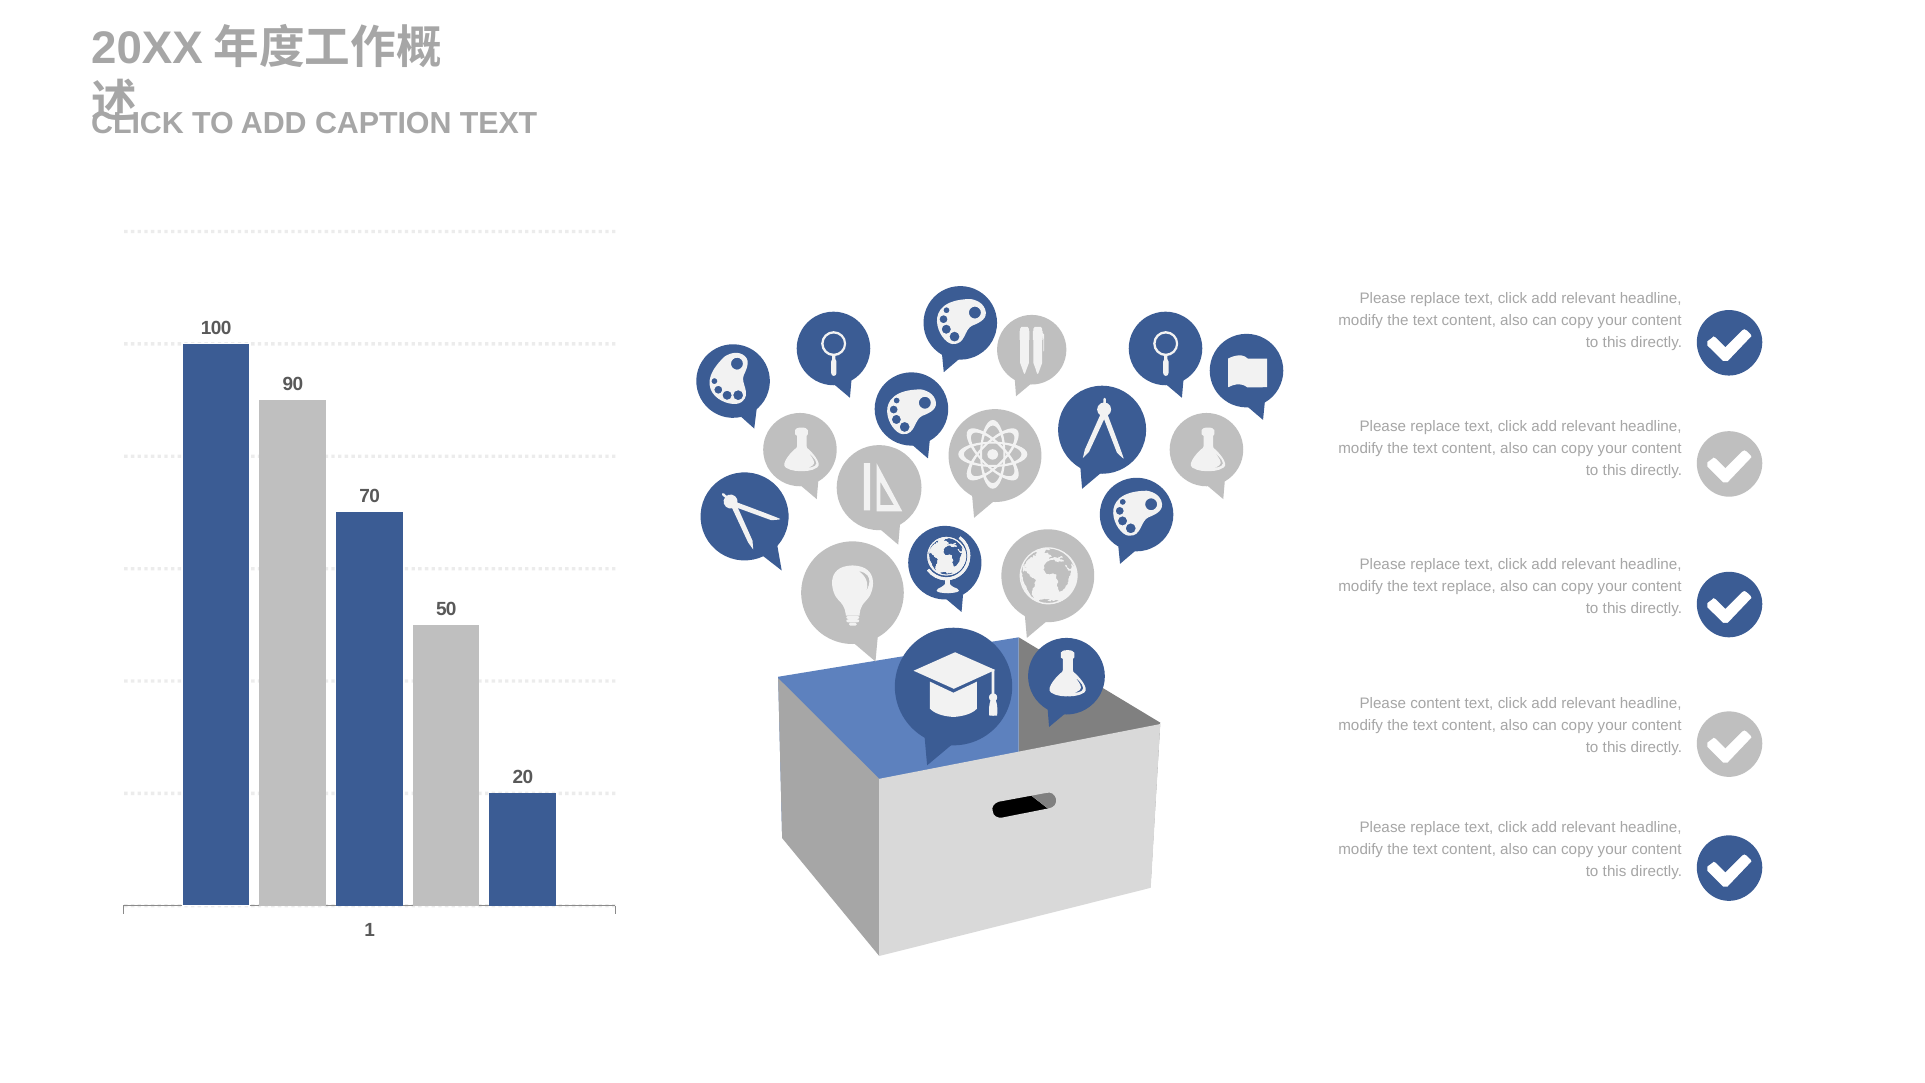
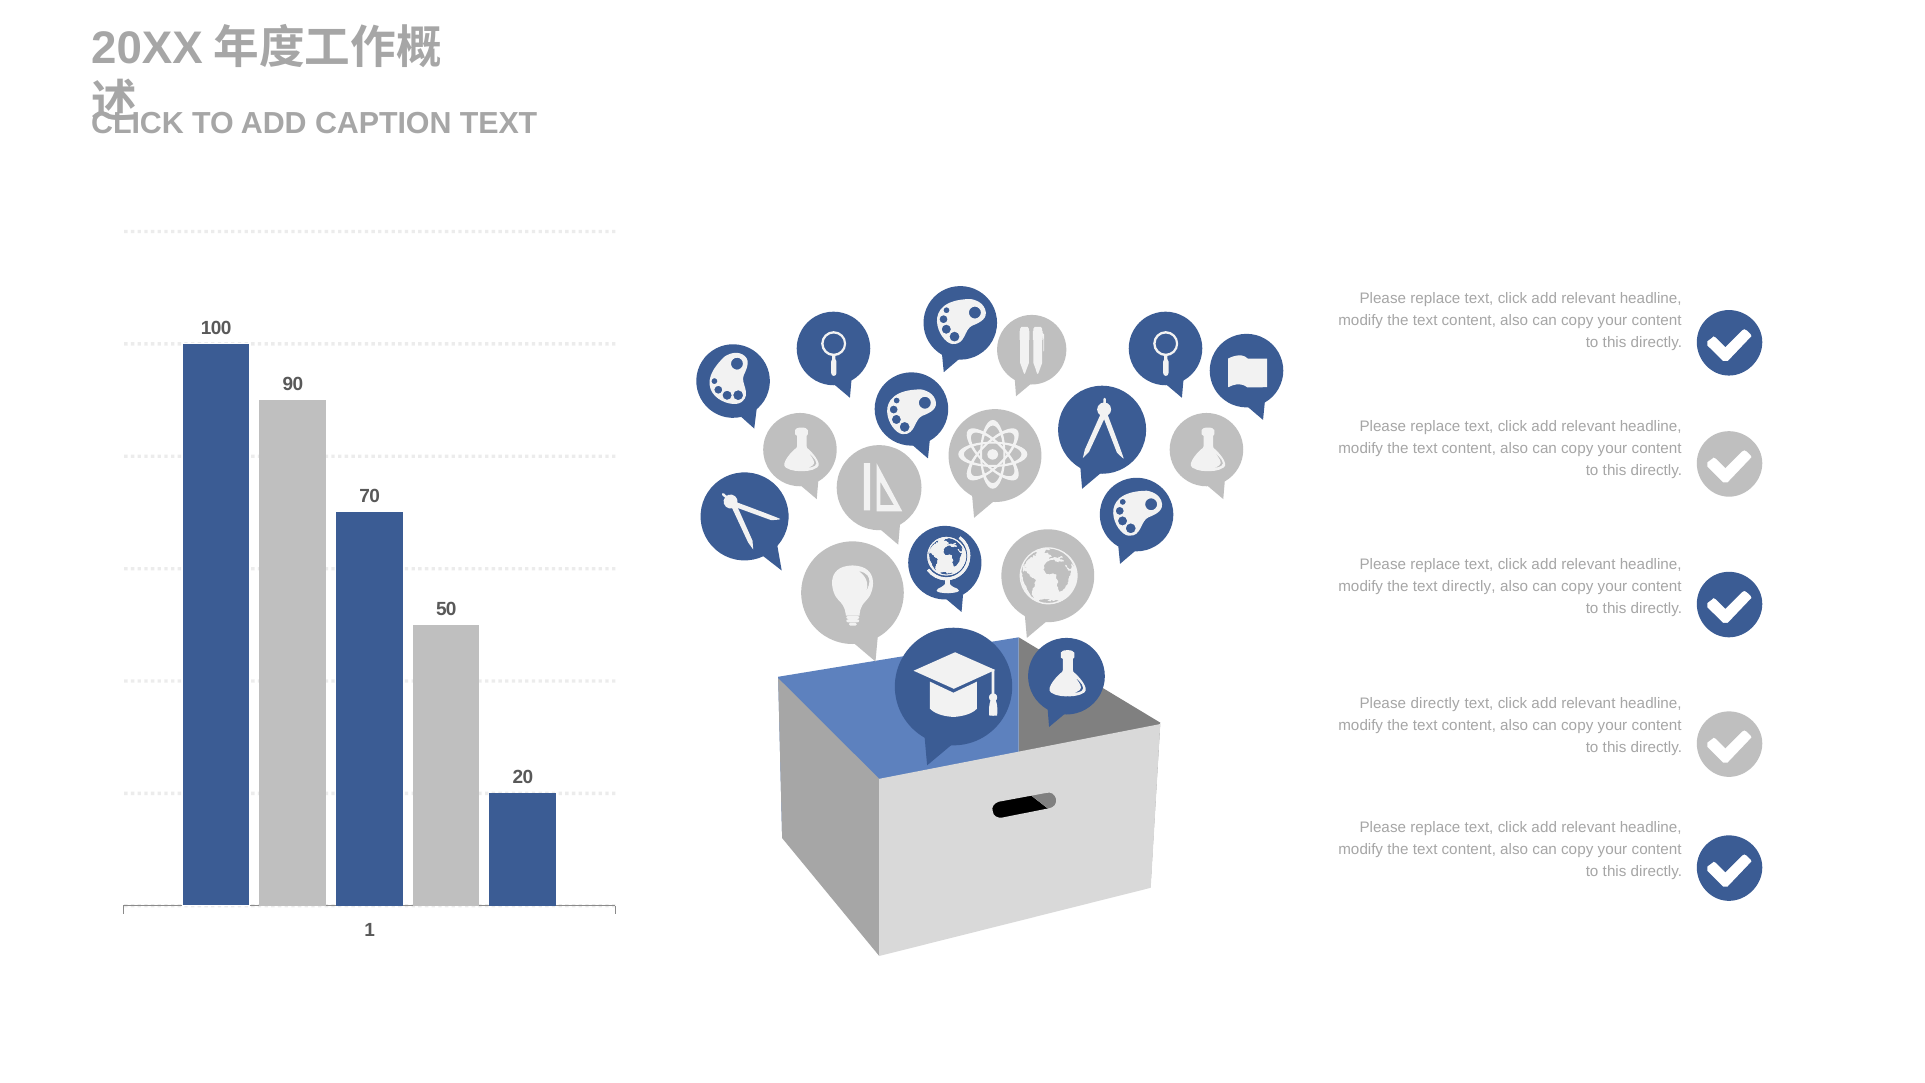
text replace: replace -> directly
Please content: content -> directly
